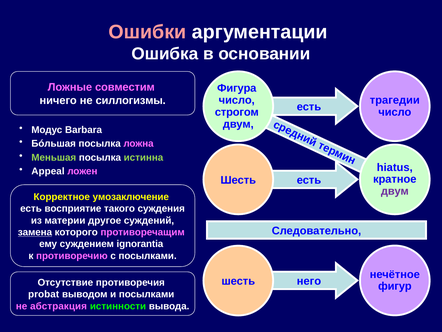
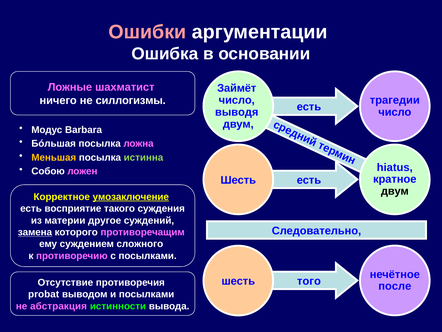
совместим: совместим -> шахматист
Фигура: Фигура -> Займёт
строгом: строгом -> выводя
Меньшая colour: light green -> yellow
Appeal: Appeal -> Собою
двум at (395, 191) colour: purple -> black
умозаключение underline: none -> present
ignorantia: ignorantia -> сложного
него: него -> того
фигур: фигур -> после
